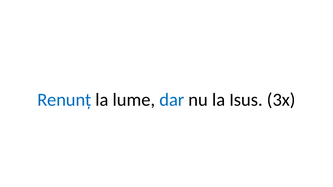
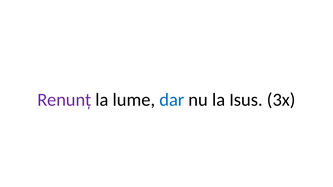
Renunț colour: blue -> purple
